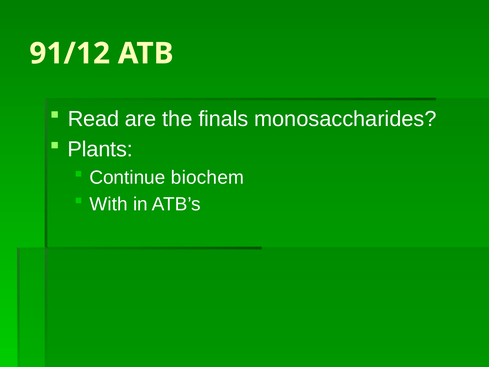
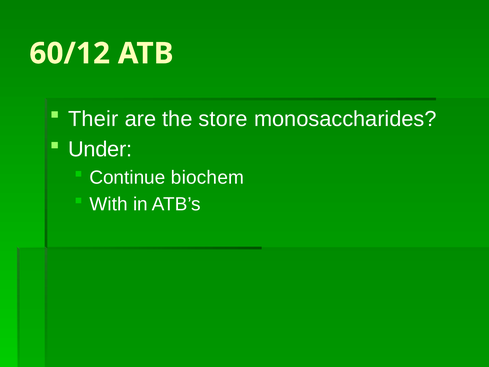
91/12: 91/12 -> 60/12
Read: Read -> Their
finals: finals -> store
Plants: Plants -> Under
